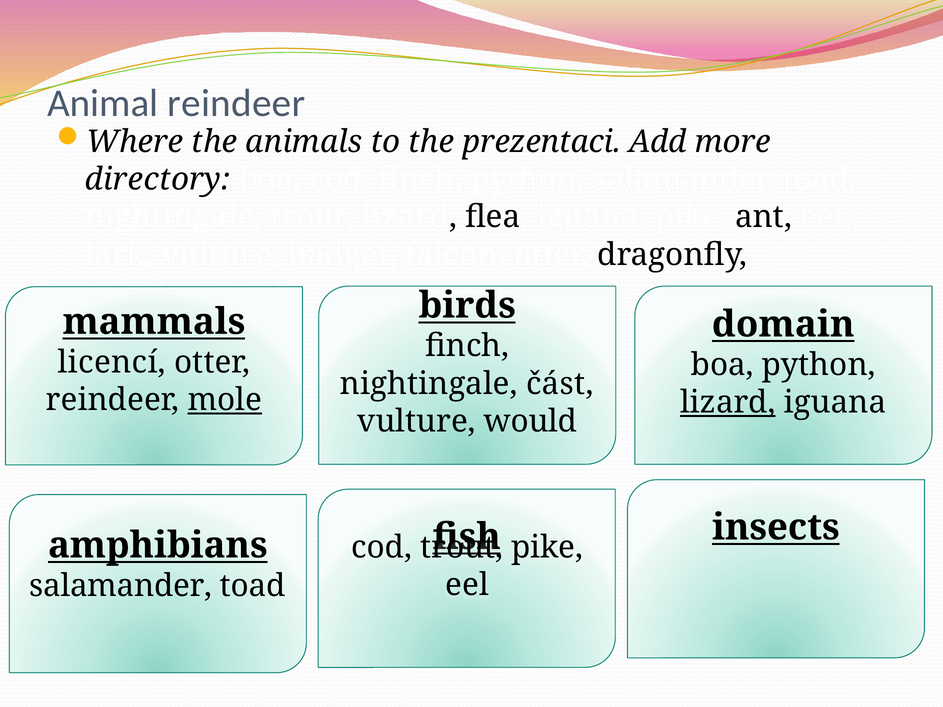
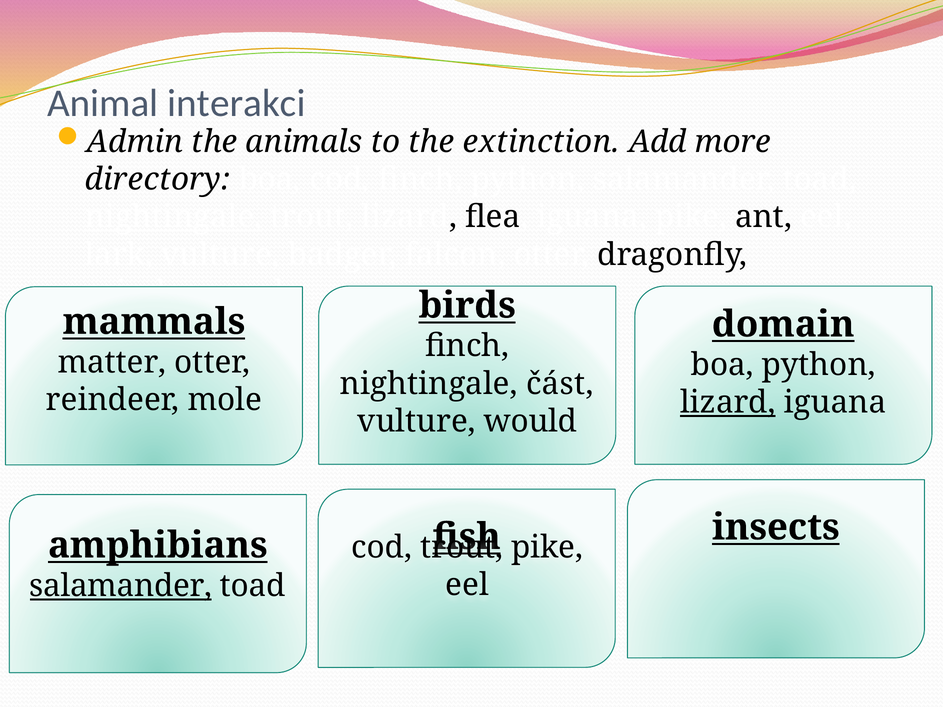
Animal reindeer: reindeer -> interakci
Where: Where -> Admin
prezentaci: prezentaci -> extinction
licencí: licencí -> matter
mole at (225, 400) underline: present -> none
salamander at (121, 586) underline: none -> present
